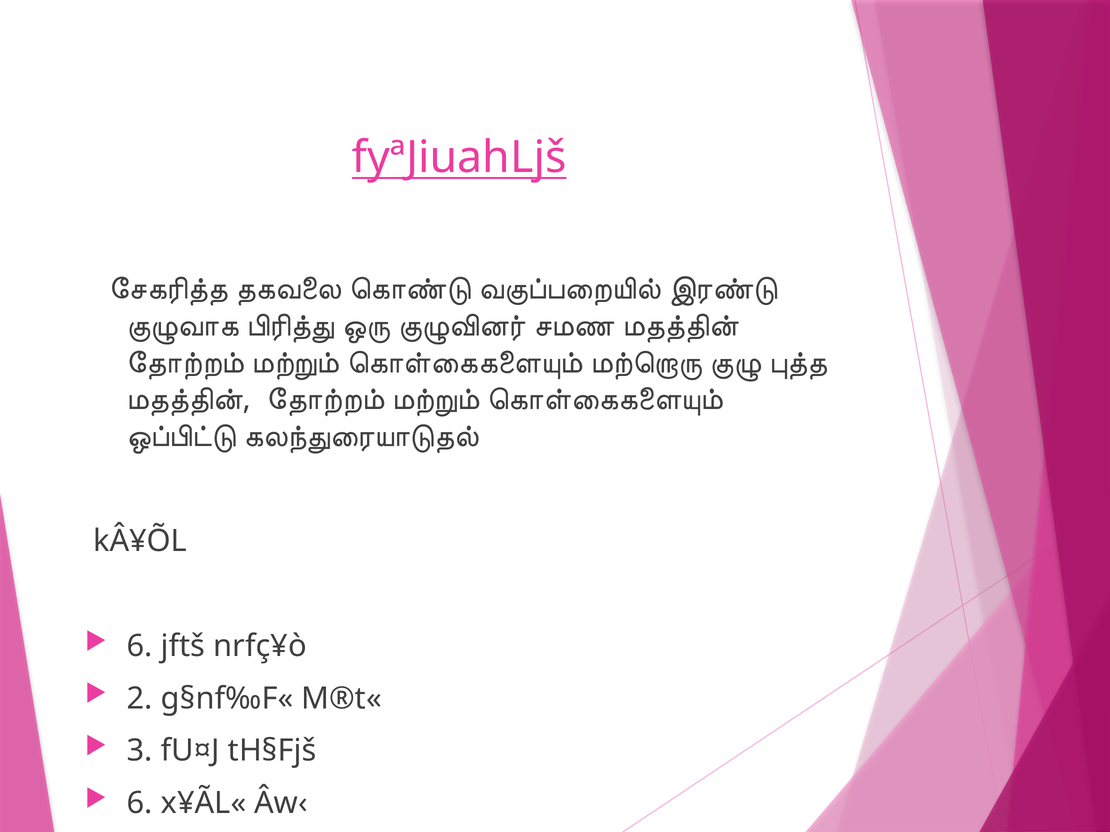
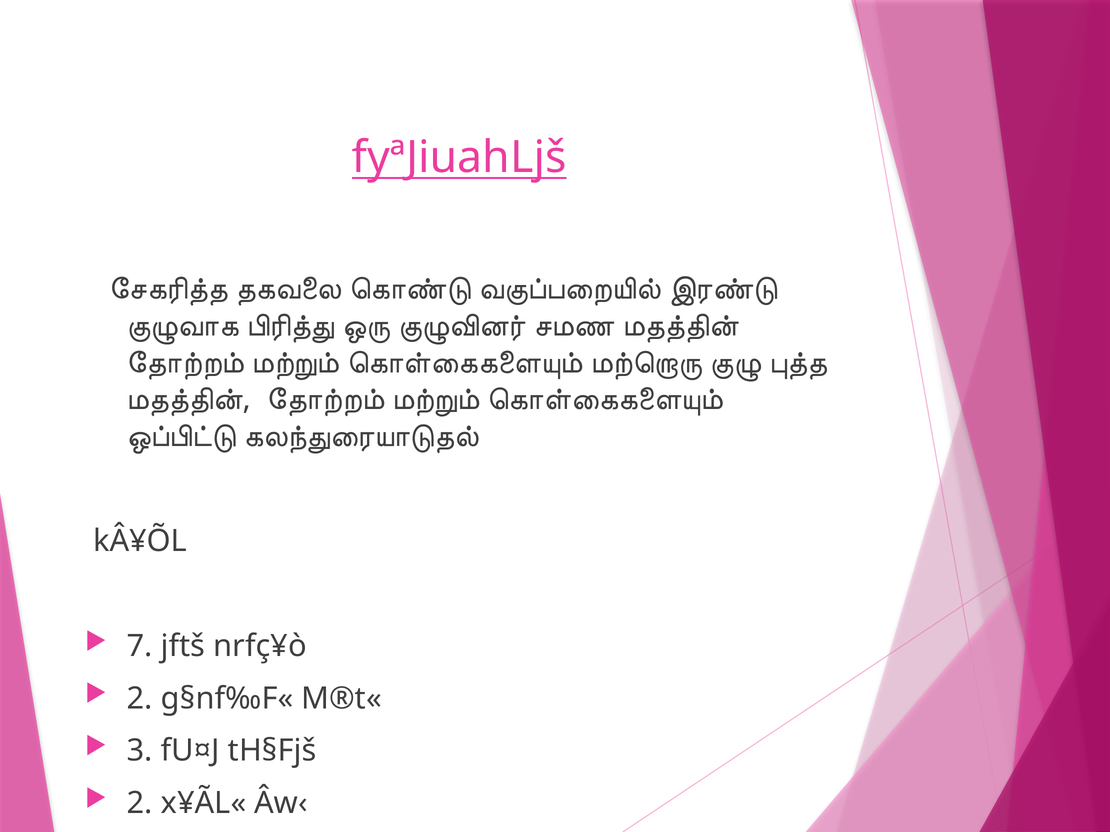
6 at (140, 646): 6 -> 7
6 at (140, 804): 6 -> 2
